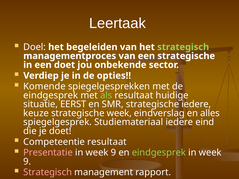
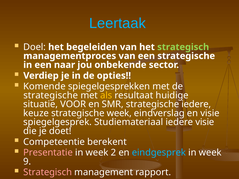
Leertaak colour: white -> light blue
een doet: doet -> naar
eindgesprek at (51, 95): eindgesprek -> strategische
als colour: light green -> yellow
EERST: EERST -> VOOR
en alles: alles -> visie
iedere eind: eind -> visie
Competeentie resultaat: resultaat -> berekent
9 at (113, 153): 9 -> 2
eindgesprek at (159, 153) colour: light green -> light blue
